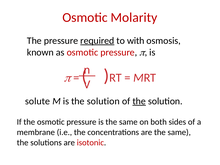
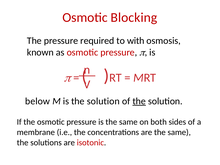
Molarity: Molarity -> Blocking
required underline: present -> none
solute: solute -> below
